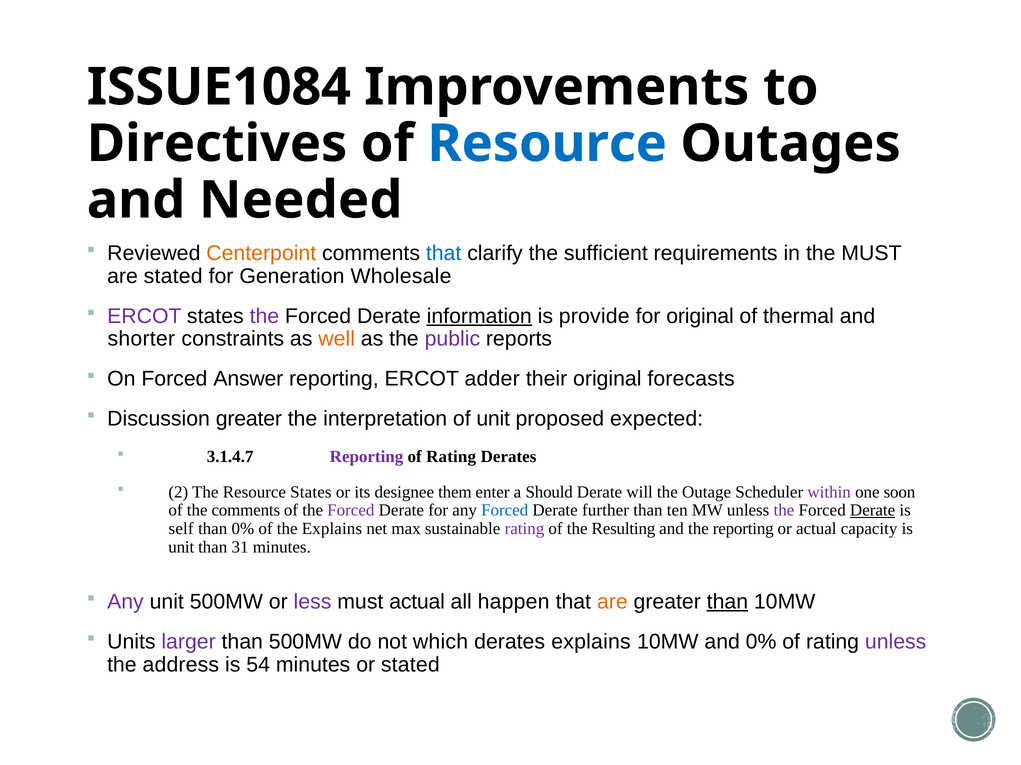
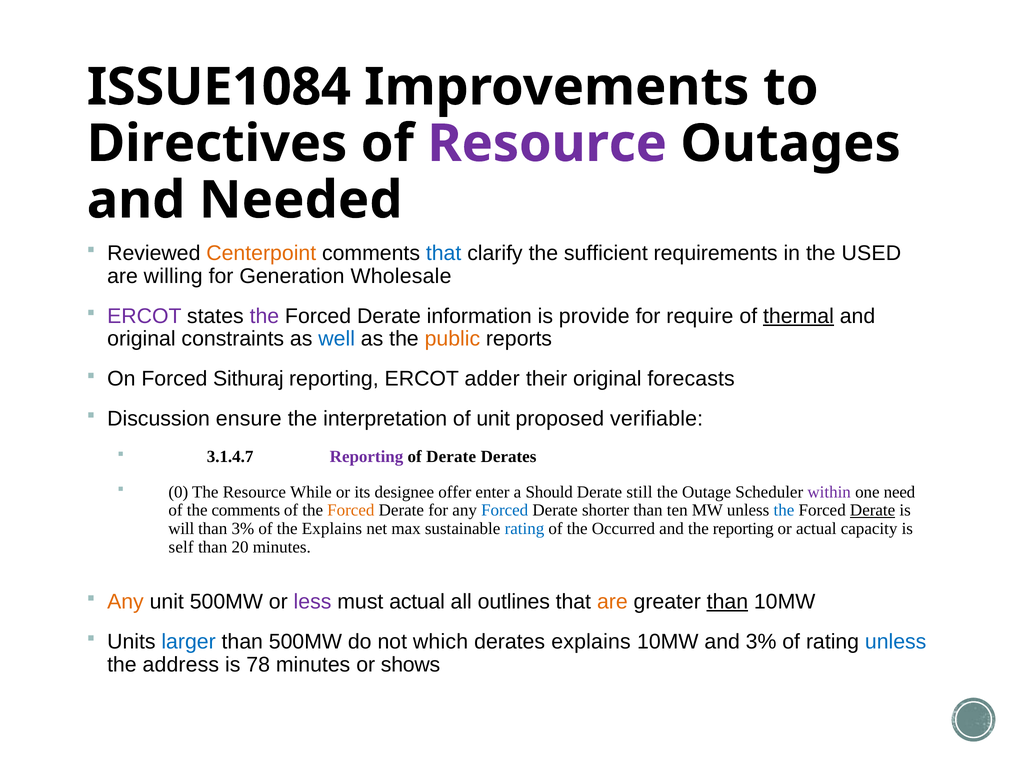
Resource at (547, 144) colour: blue -> purple
the MUST: MUST -> USED
are stated: stated -> willing
information underline: present -> none
for original: original -> require
thermal underline: none -> present
shorter at (141, 339): shorter -> original
well colour: orange -> blue
public colour: purple -> orange
Answer: Answer -> Sithuraj
Discussion greater: greater -> ensure
expected: expected -> verifiable
Rating at (451, 457): Rating -> Derate
2: 2 -> 0
Resource States: States -> While
them: them -> offer
will: will -> still
soon: soon -> need
Forced at (351, 511) colour: purple -> orange
further: further -> shorter
the at (784, 511) colour: purple -> blue
self: self -> will
than 0%: 0% -> 3%
rating at (524, 529) colour: purple -> blue
Resulting: Resulting -> Occurred
unit at (181, 548): unit -> self
31: 31 -> 20
Any at (125, 602) colour: purple -> orange
happen: happen -> outlines
larger colour: purple -> blue
and 0%: 0% -> 3%
unless at (896, 642) colour: purple -> blue
54: 54 -> 78
or stated: stated -> shows
